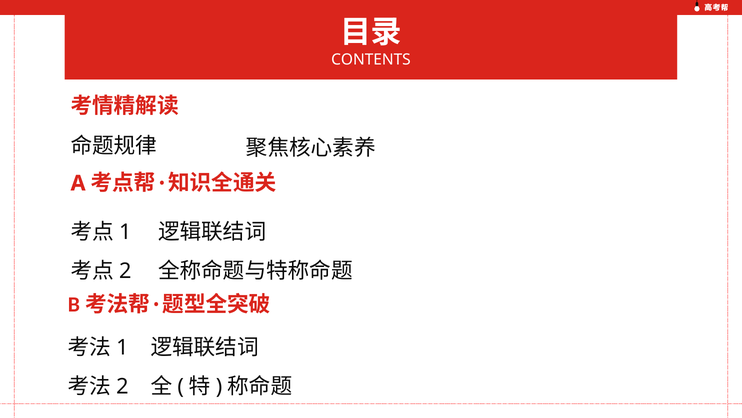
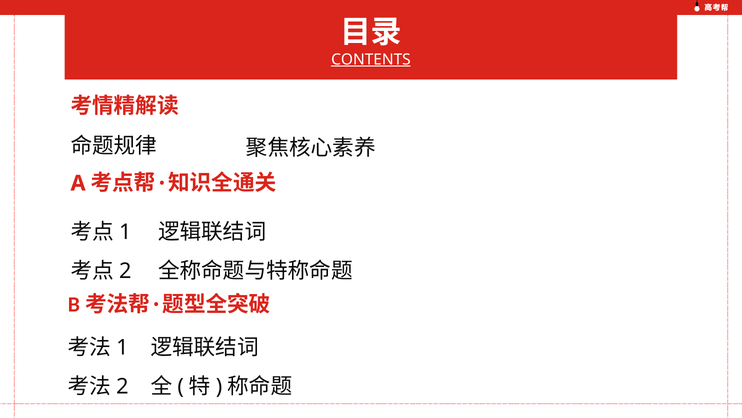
CONTENTS underline: none -> present
